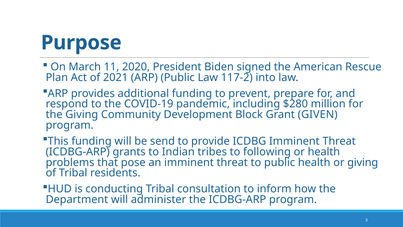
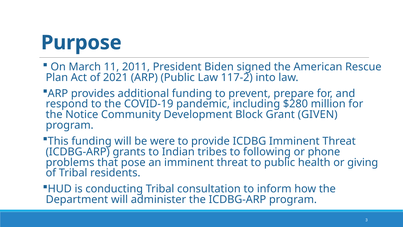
2020: 2020 -> 2011
the Giving: Giving -> Notice
send: send -> were
or health: health -> phone
